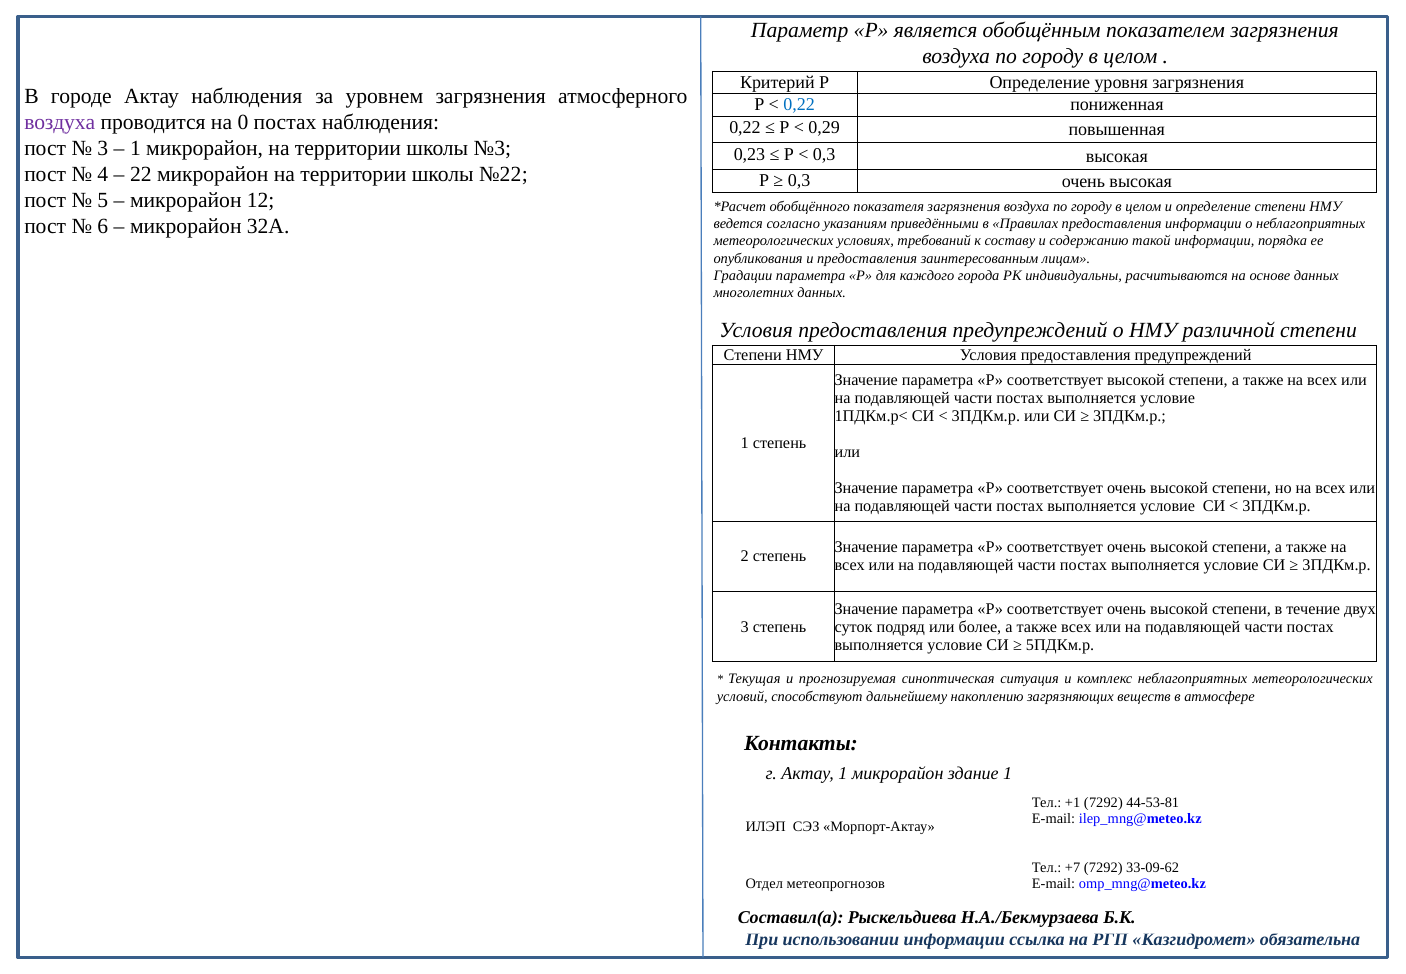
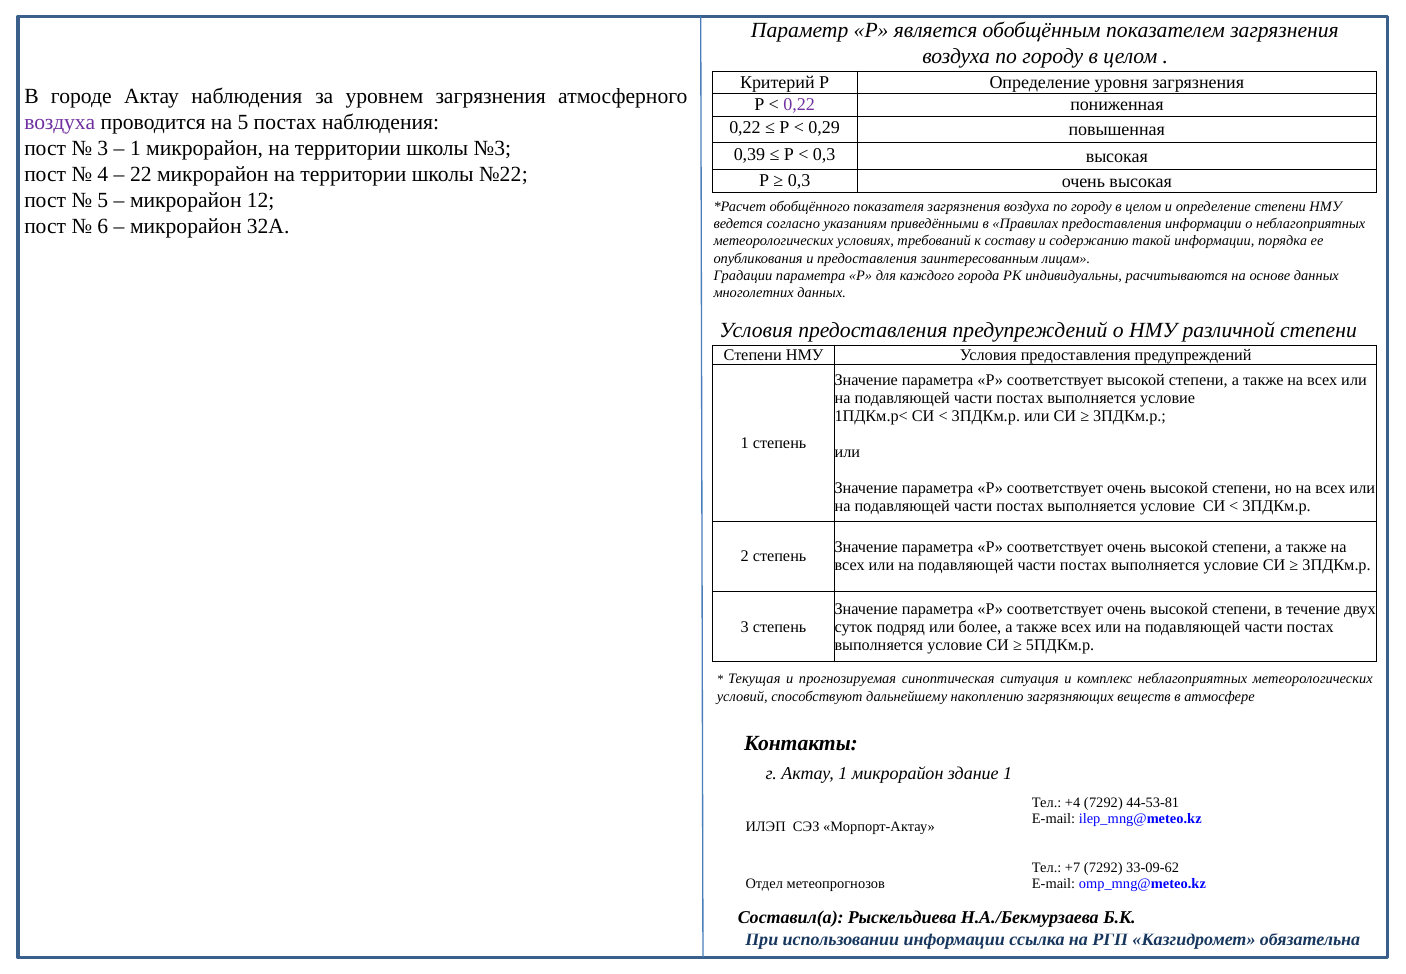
0,22 at (799, 104) colour: blue -> purple
на 0: 0 -> 5
0,23: 0,23 -> 0,39
+1: +1 -> +4
